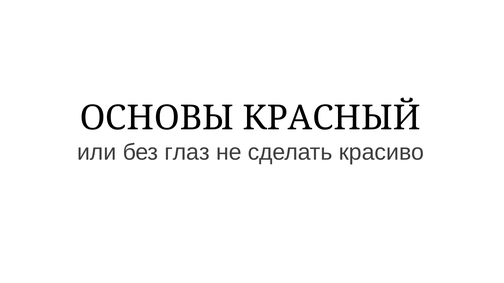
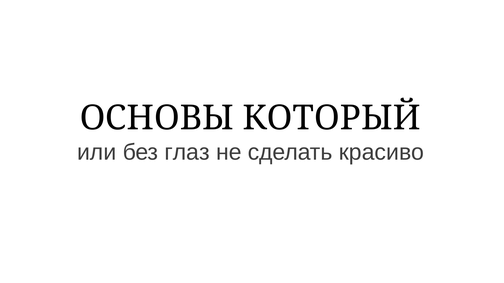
КРАСНЫЙ: КРАСНЫЙ -> КОТОРЫЙ
